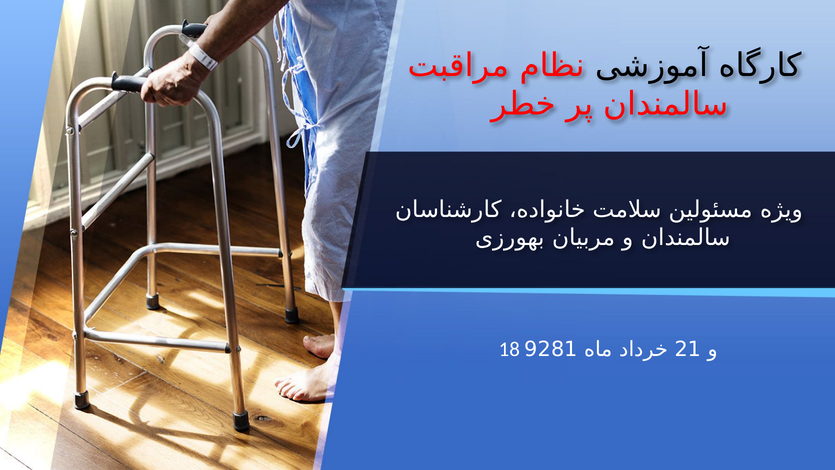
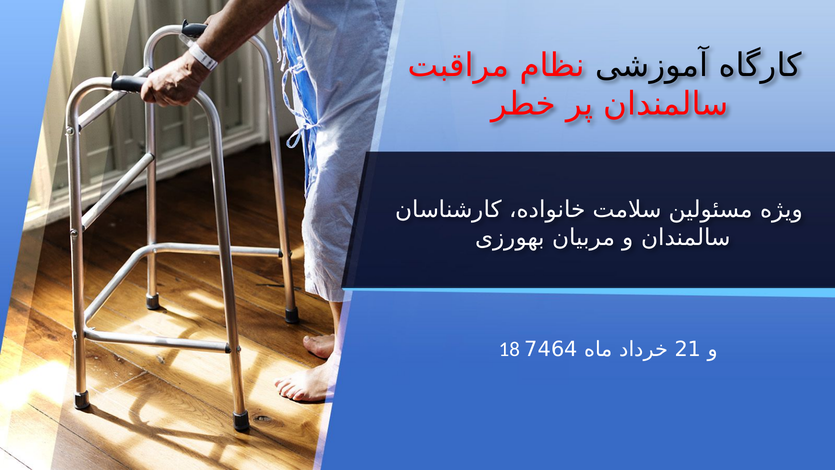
9281: 9281 -> 7464
